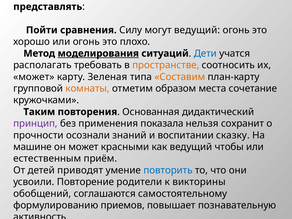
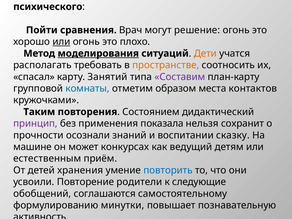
представлять: представлять -> психического
Силу: Силу -> Врач
могут ведущий: ведущий -> решение
или at (61, 42) underline: none -> present
Дети colour: blue -> orange
может at (34, 77): может -> спасал
Зеленая: Зеленая -> Занятий
Составим colour: orange -> purple
комнаты colour: orange -> blue
сочетание: сочетание -> контактов
Основанная: Основанная -> Состоянием
красными: красными -> конкурсах
чтобы: чтобы -> детям
приводят: приводят -> хранения
викторины: викторины -> следующие
приемов: приемов -> минутки
